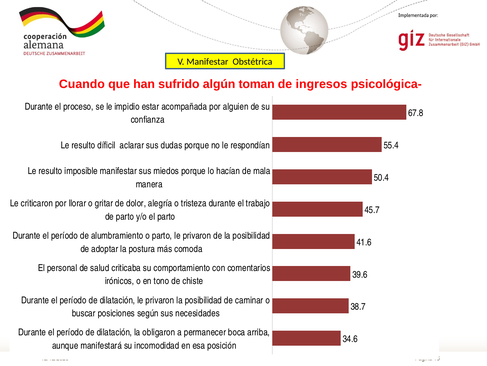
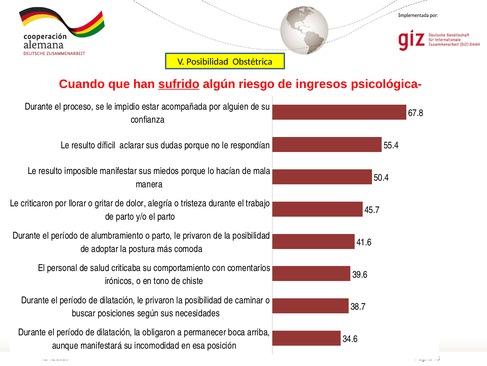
V Manifestar: Manifestar -> Posibilidad
sufrido underline: none -> present
toman: toman -> riesgo
